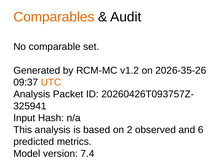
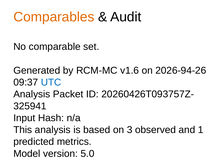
v1.2: v1.2 -> v1.6
2026-35-26: 2026-35-26 -> 2026-94-26
UTC colour: orange -> blue
2: 2 -> 3
6: 6 -> 1
7.4: 7.4 -> 5.0
